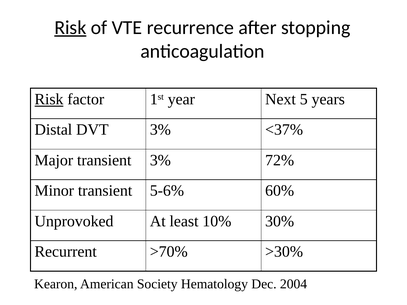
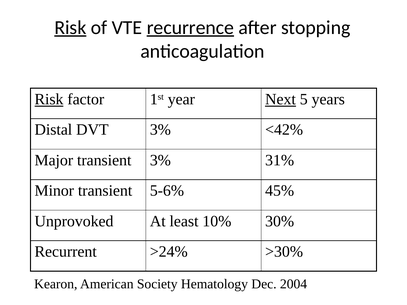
recurrence underline: none -> present
Next underline: none -> present
<37%: <37% -> <42%
72%: 72% -> 31%
60%: 60% -> 45%
>70%: >70% -> >24%
